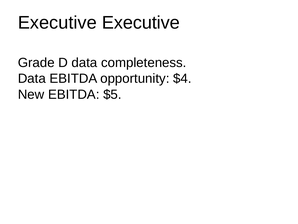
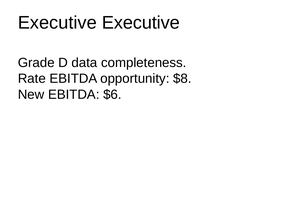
Data at (32, 78): Data -> Rate
$4: $4 -> $8
$5: $5 -> $6
